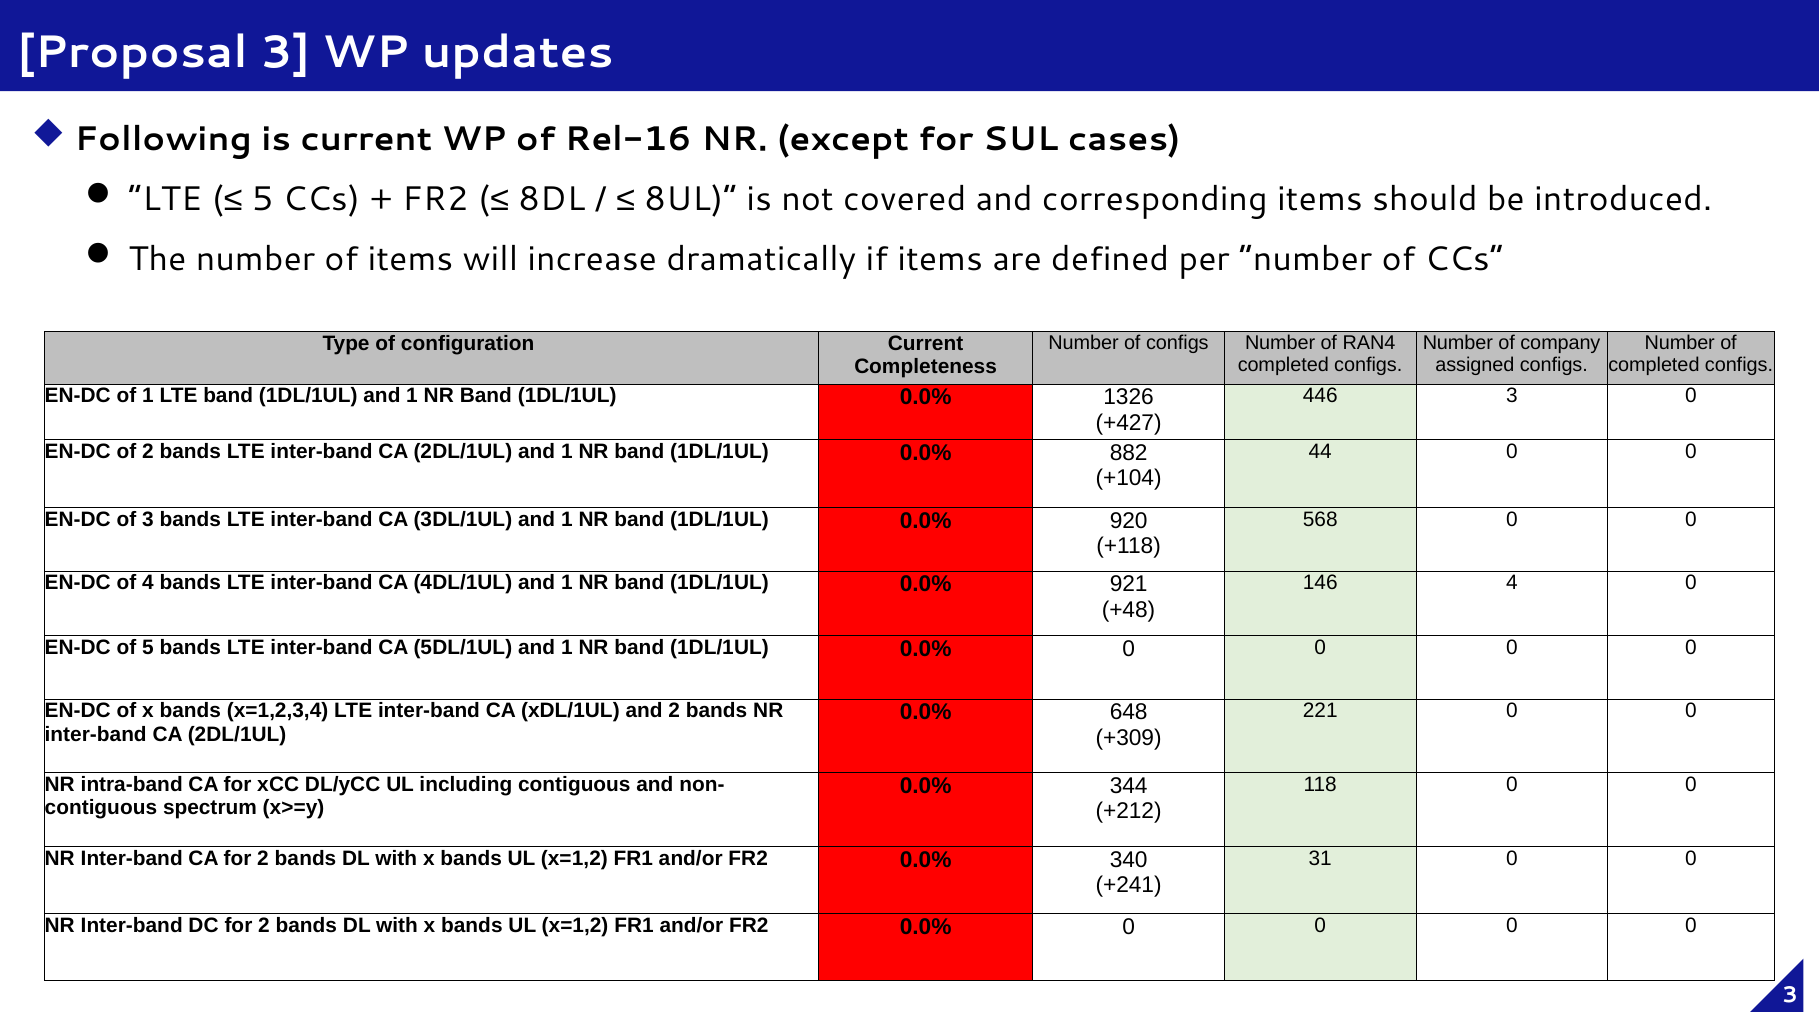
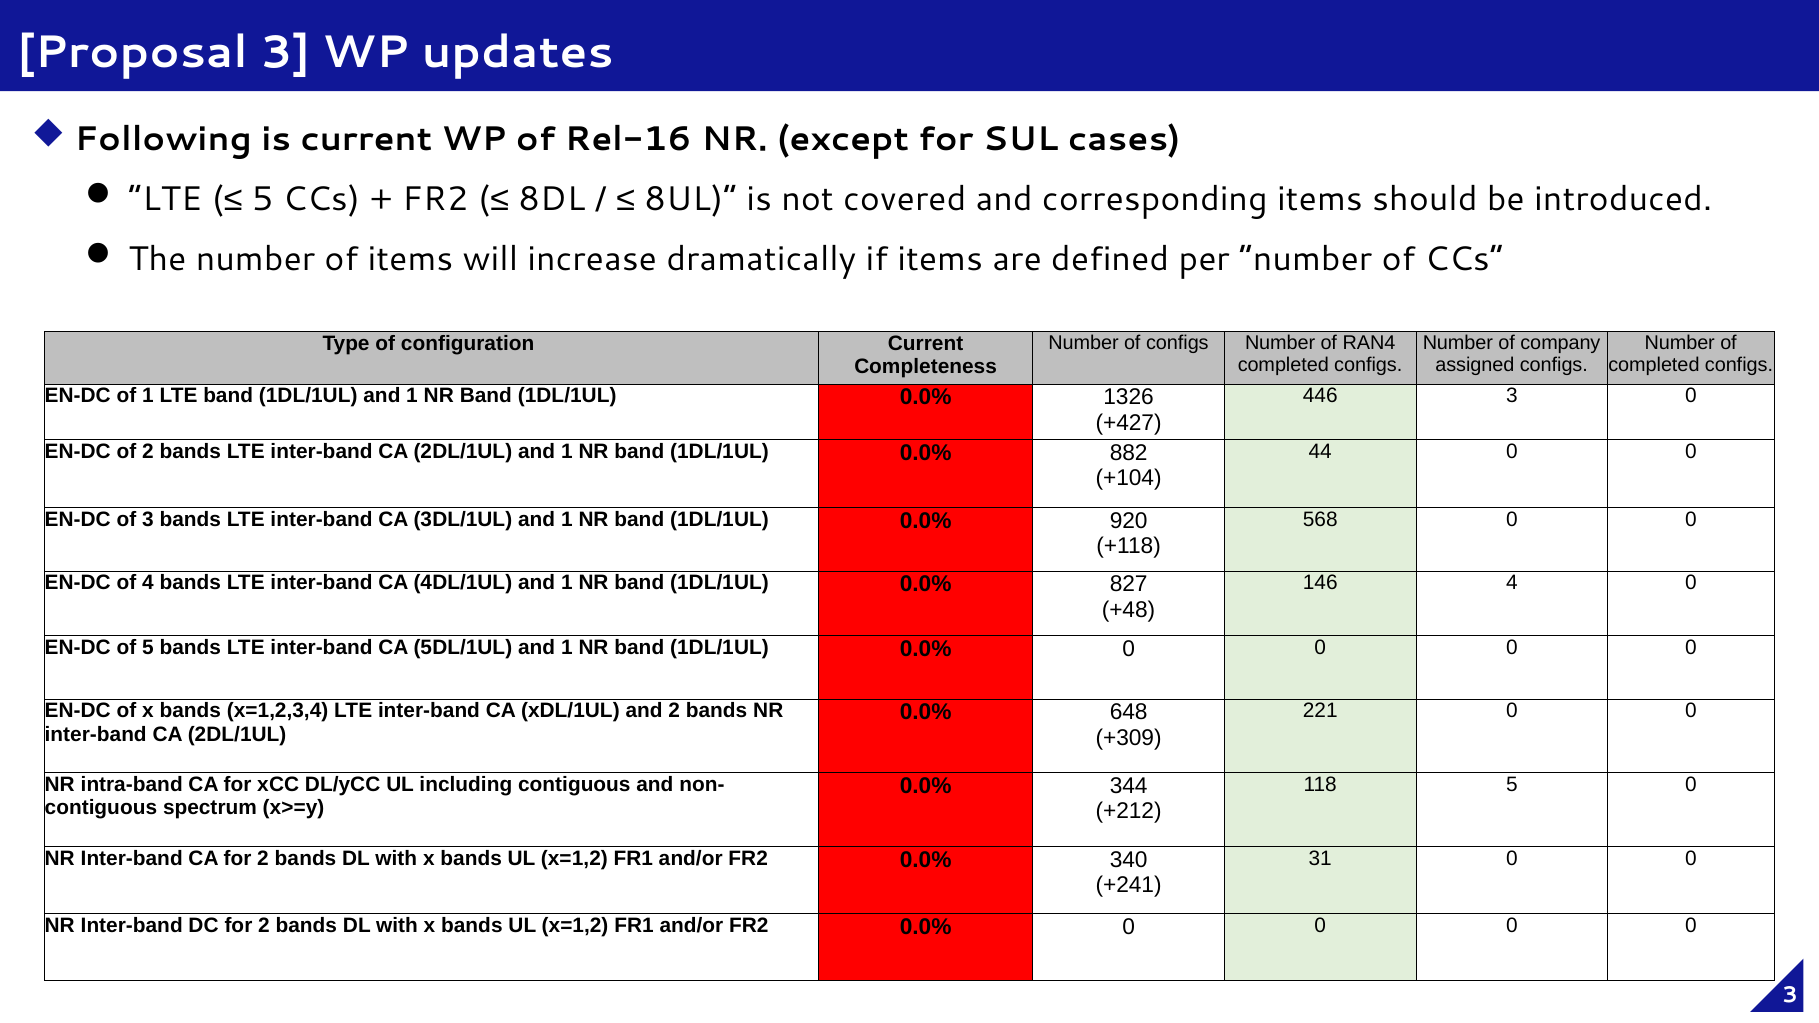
921: 921 -> 827
118 0: 0 -> 5
